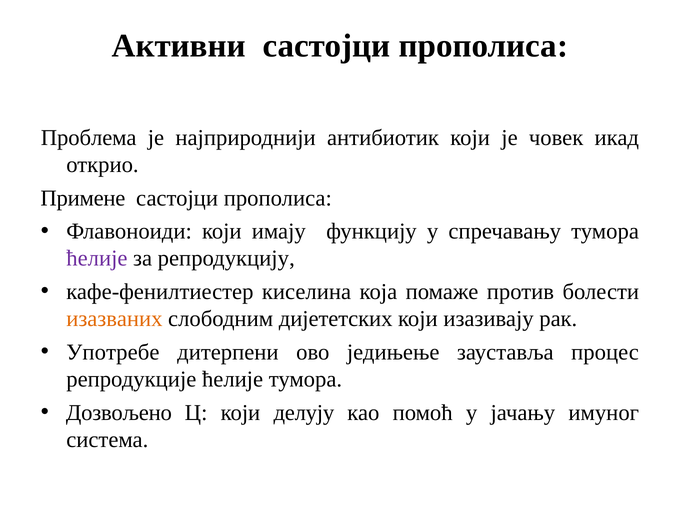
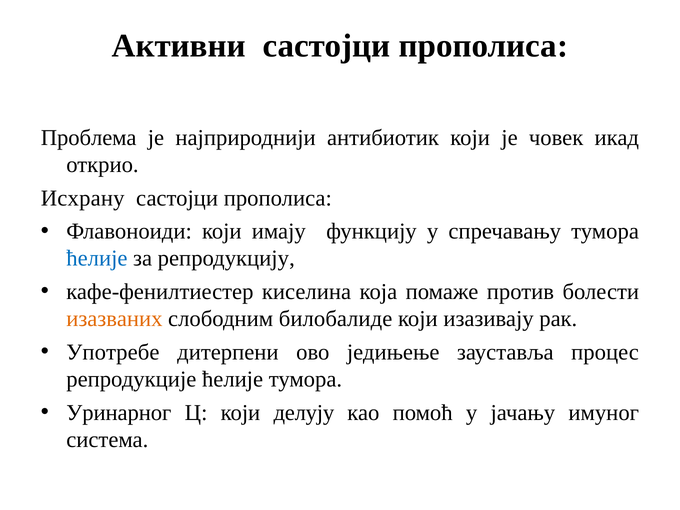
Примене: Примене -> Исхрану
ћелије at (97, 258) colour: purple -> blue
дијететских: дијететских -> билобалиде
Дозвољено: Дозвољено -> Уринарног
